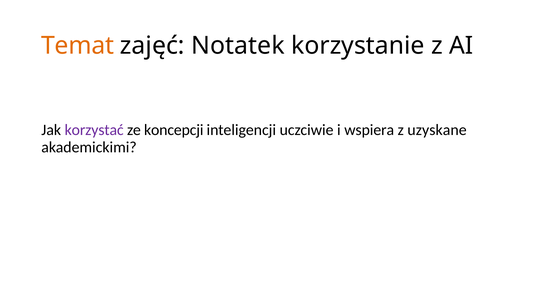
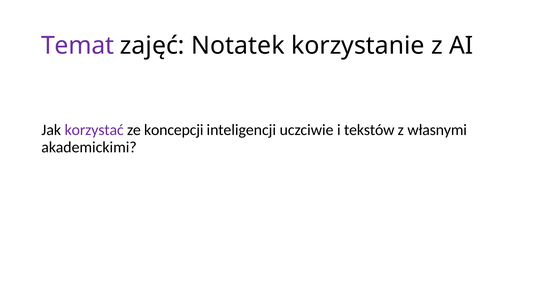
Temat colour: orange -> purple
wspiera: wspiera -> tekstów
uzyskane: uzyskane -> własnymi
